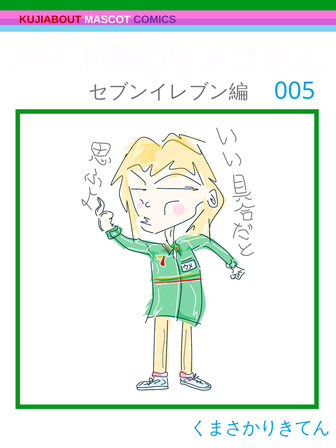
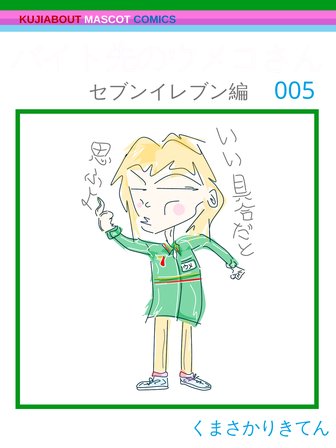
COMICS colour: purple -> blue
